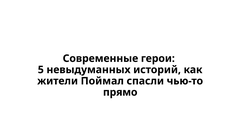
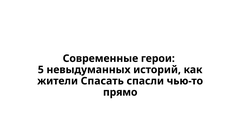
Поймал: Поймал -> Спасать
